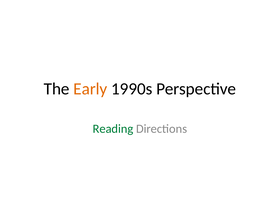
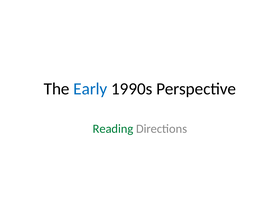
Early colour: orange -> blue
